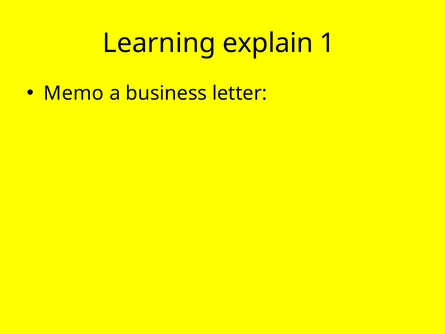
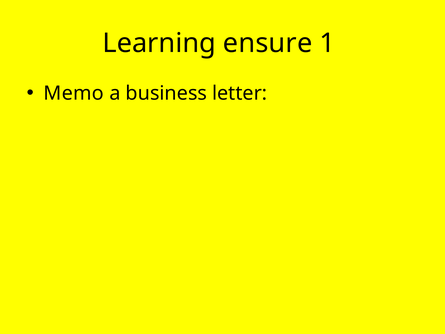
explain: explain -> ensure
